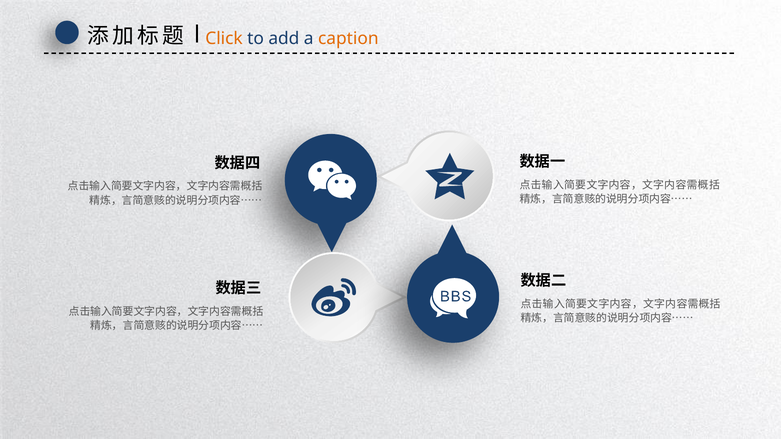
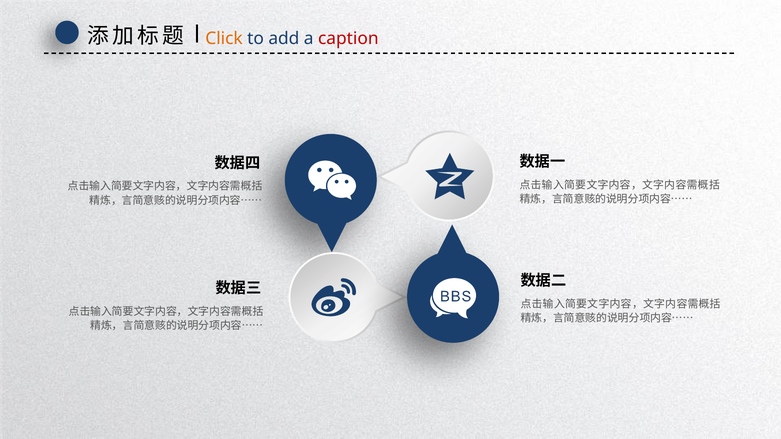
caption colour: orange -> red
